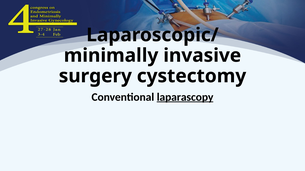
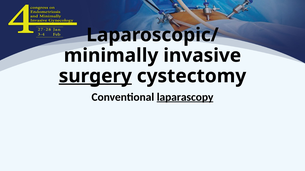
surgery underline: none -> present
